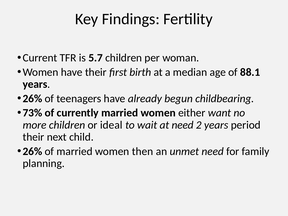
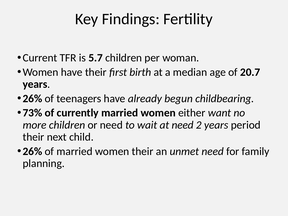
88.1: 88.1 -> 20.7
or ideal: ideal -> need
women then: then -> their
